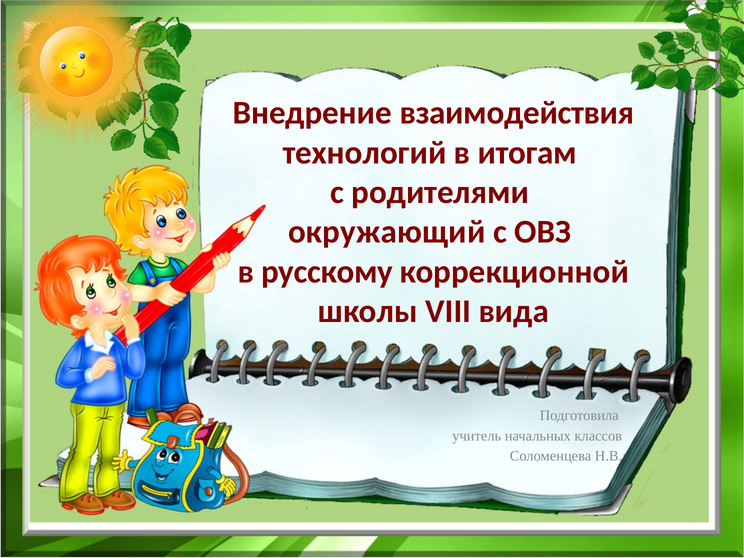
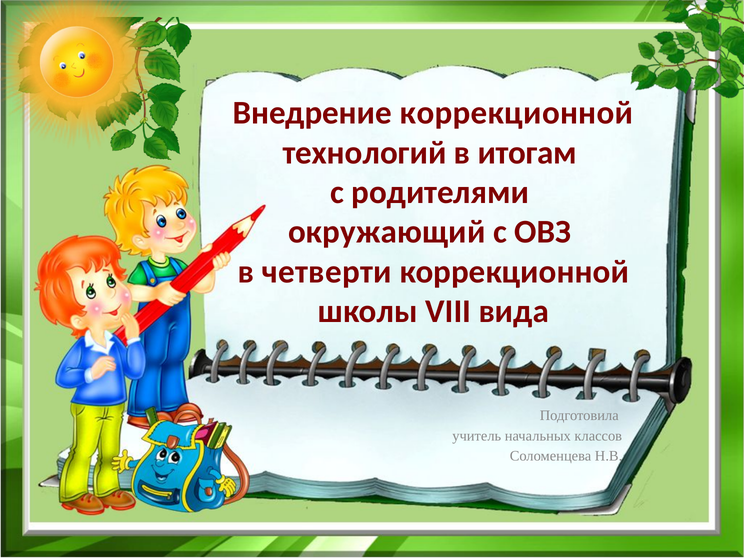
Внедрение взаимодействия: взаимодействия -> коррекционной
русскому: русскому -> четверти
